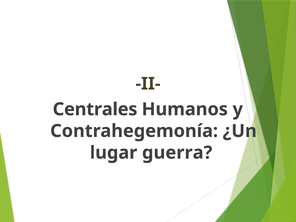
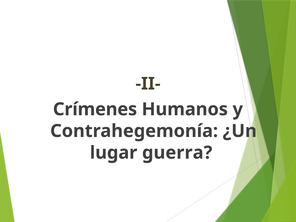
Centrales: Centrales -> Crímenes
